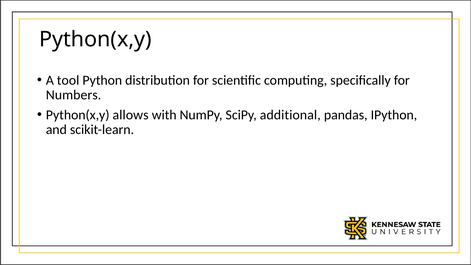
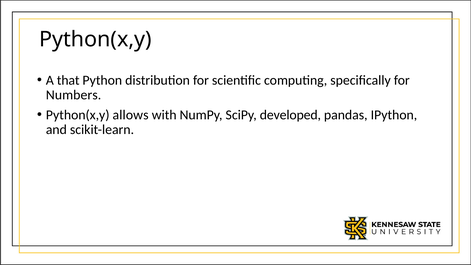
tool: tool -> that
additional: additional -> developed
